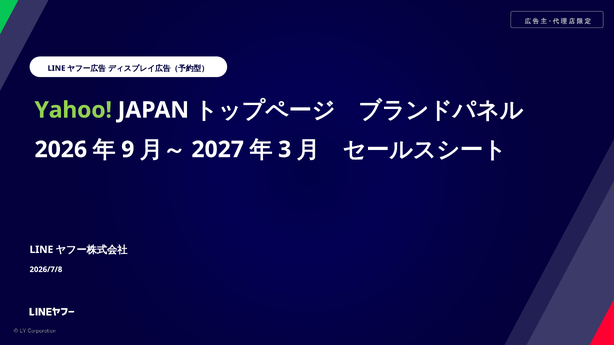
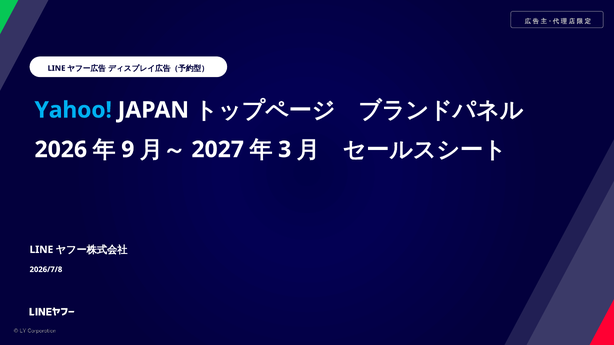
Yahoo colour: light green -> light blue
